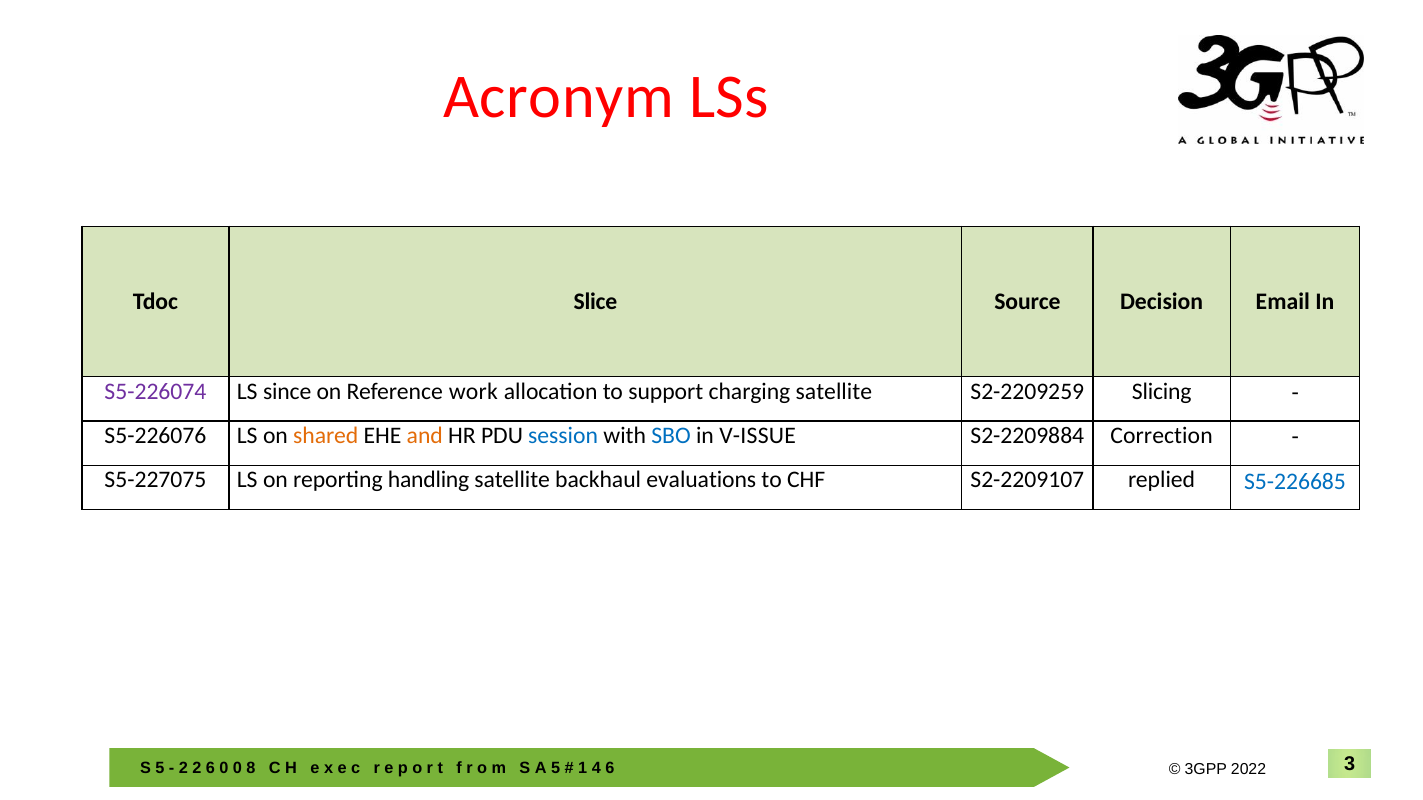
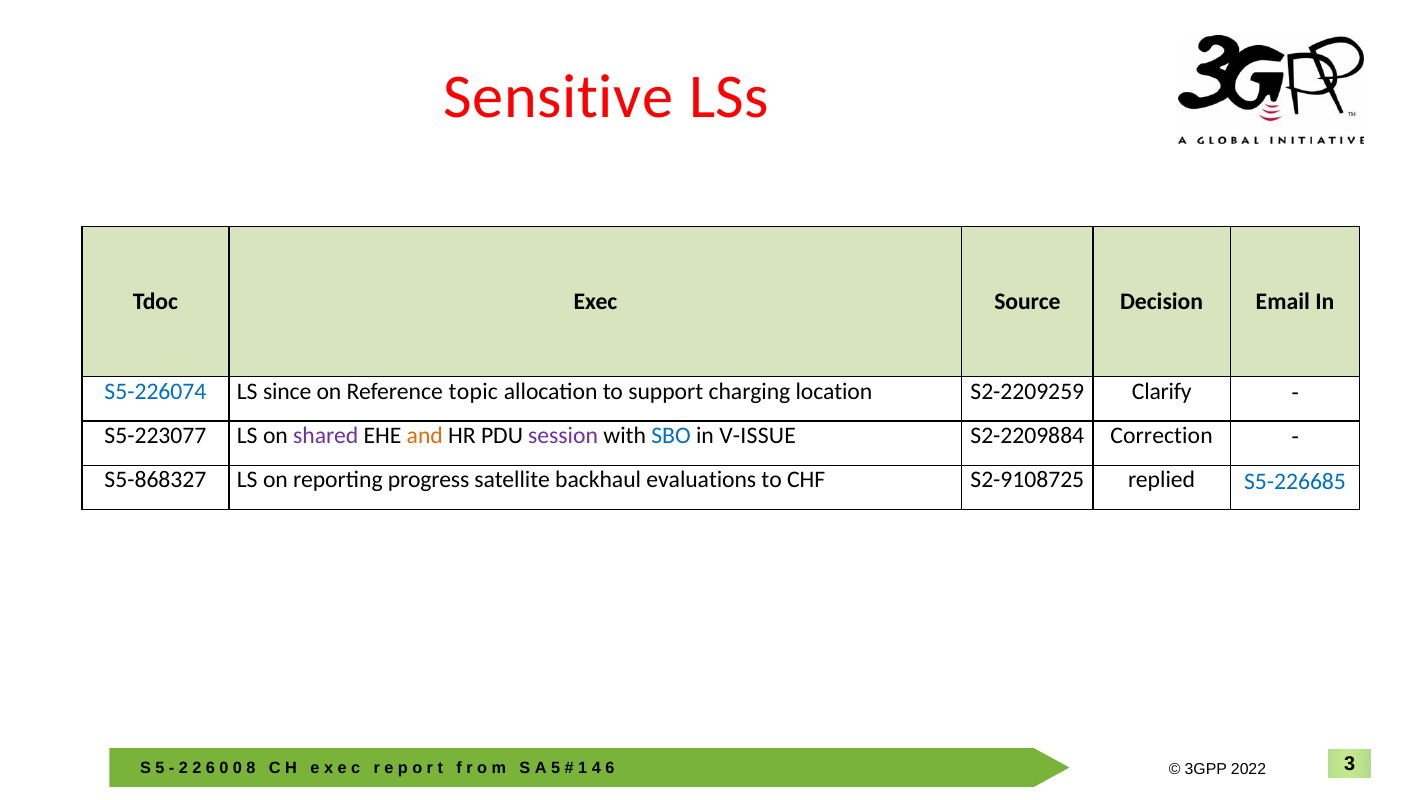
Acronym: Acronym -> Sensitive
Slice: Slice -> Exec
S5-226074 colour: purple -> blue
work: work -> topic
satellite at (834, 392): satellite -> location
Slicing: Slicing -> Clarify
S5-226076: S5-226076 -> S5-223077
shared colour: orange -> purple
session colour: blue -> purple
S5-227075: S5-227075 -> S5-868327
handling: handling -> progress
S2-2209107: S2-2209107 -> S2-9108725
